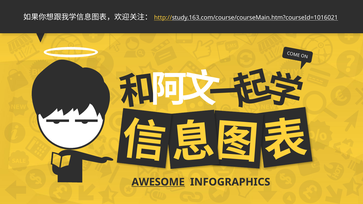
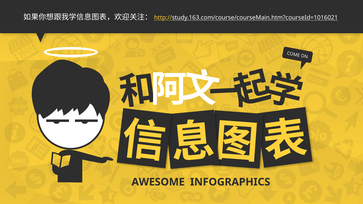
AWESOME underline: present -> none
